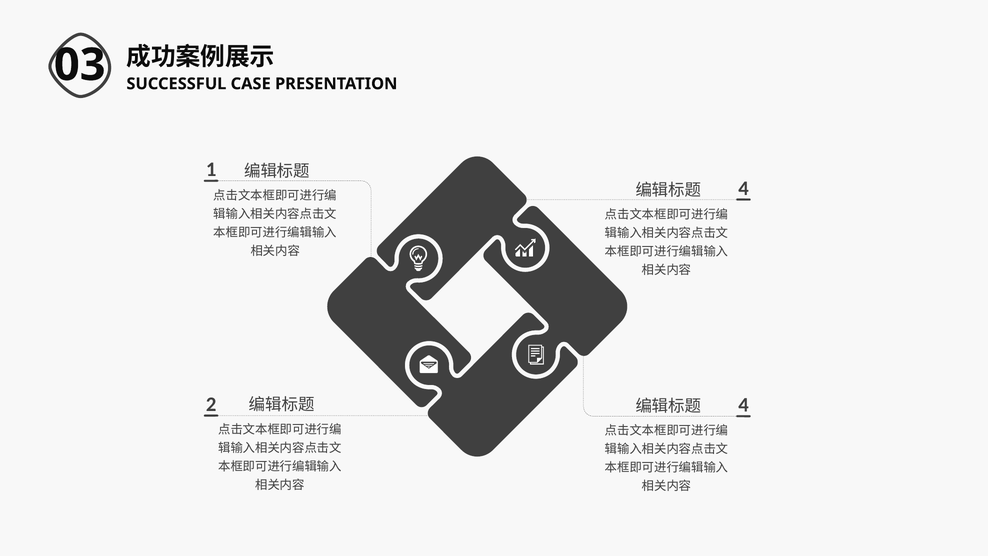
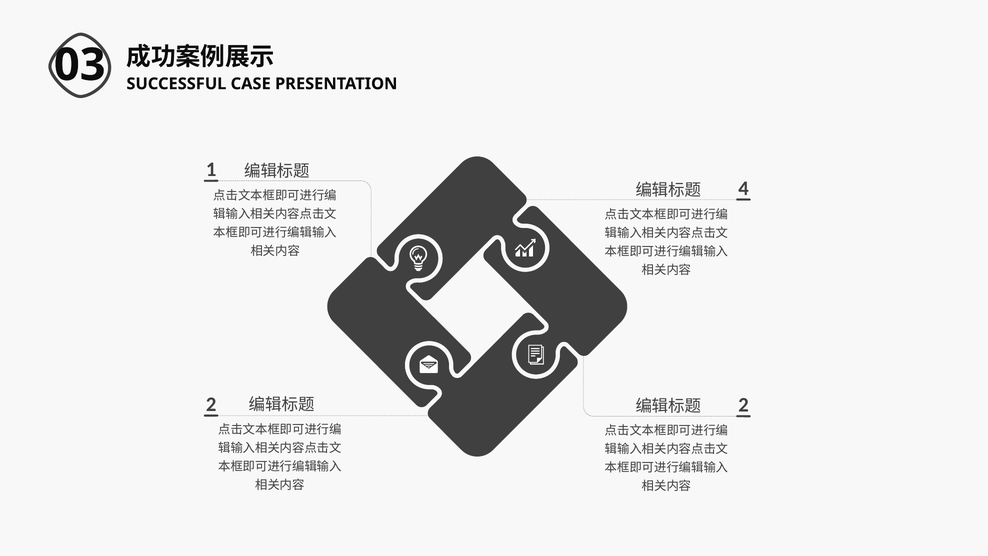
2 4: 4 -> 2
